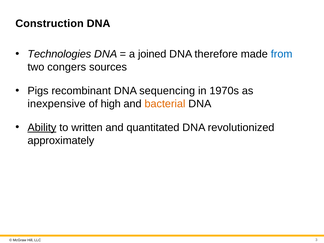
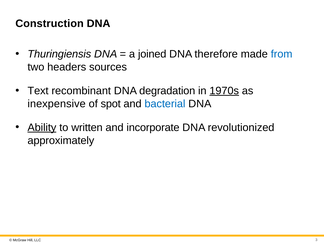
Technologies: Technologies -> Thuringiensis
congers: congers -> headers
Pigs: Pigs -> Text
sequencing: sequencing -> degradation
1970s underline: none -> present
high: high -> spot
bacterial colour: orange -> blue
quantitated: quantitated -> incorporate
